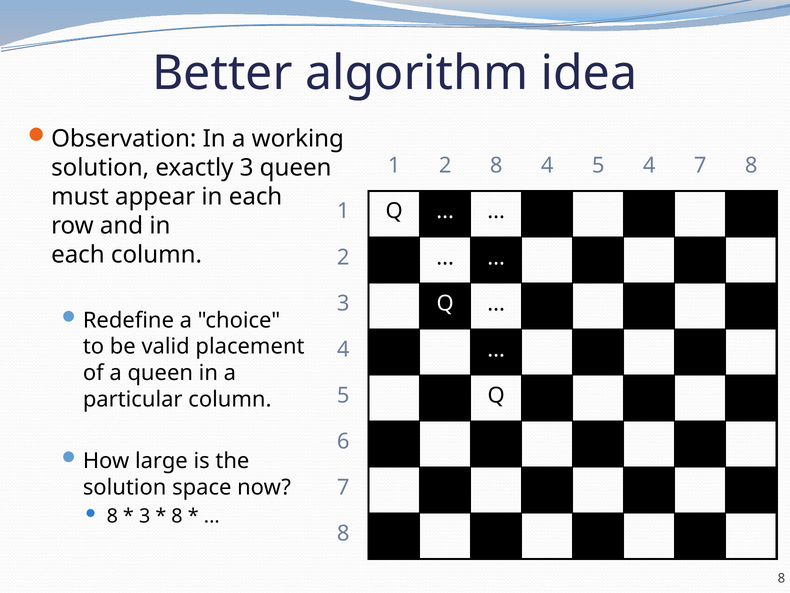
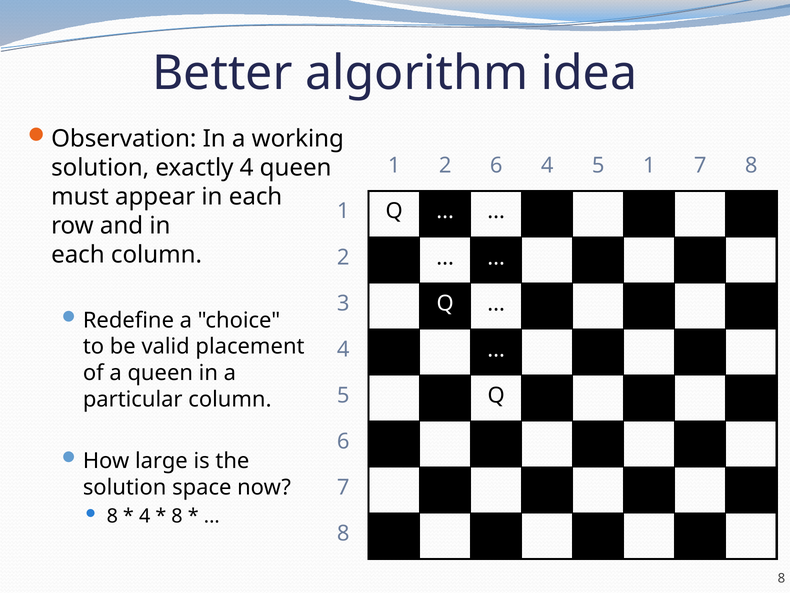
2 8: 8 -> 6
5 4: 4 -> 1
exactly 3: 3 -> 4
3 at (145, 516): 3 -> 4
